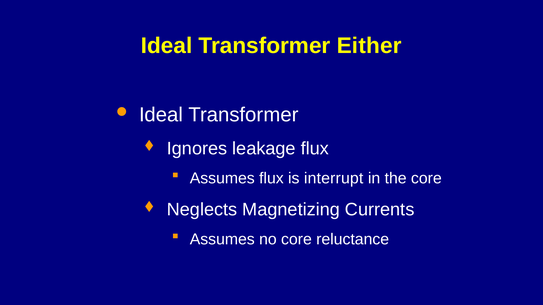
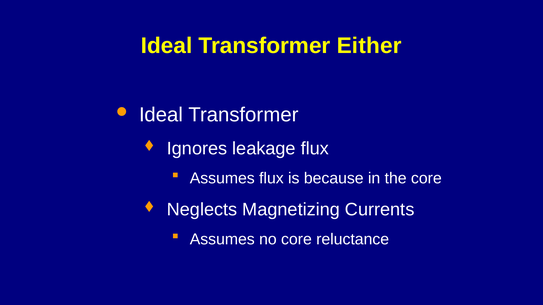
interrupt: interrupt -> because
